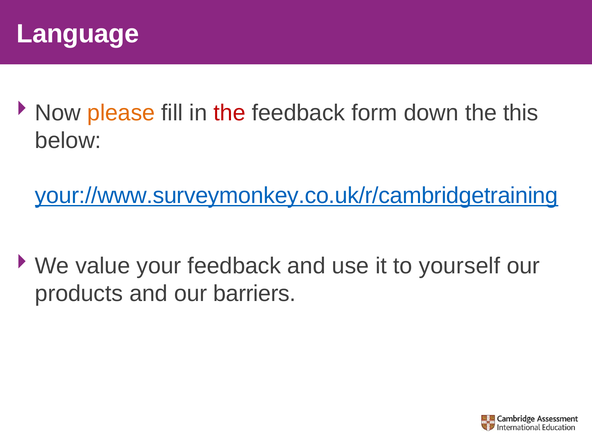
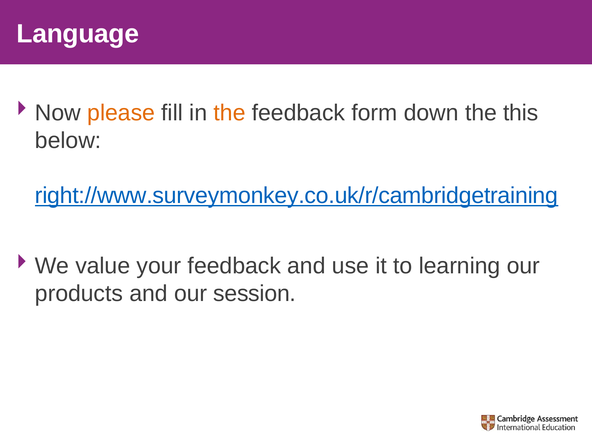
the at (230, 113) colour: red -> orange
your://www.surveymonkey.co.uk/r/cambridgetraining: your://www.surveymonkey.co.uk/r/cambridgetraining -> right://www.surveymonkey.co.uk/r/cambridgetraining
yourself: yourself -> learning
barriers: barriers -> session
